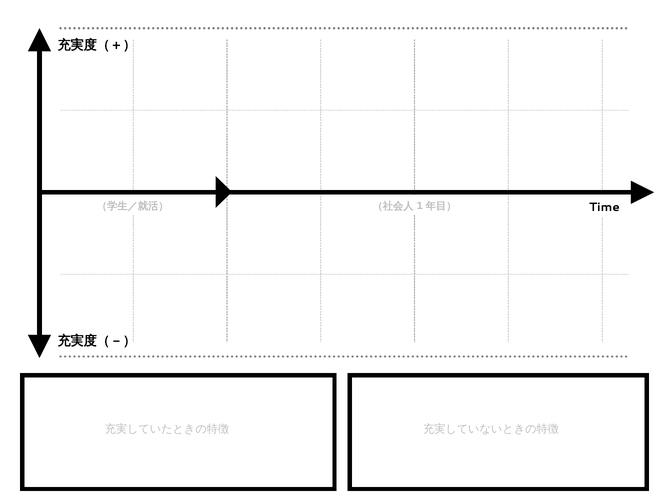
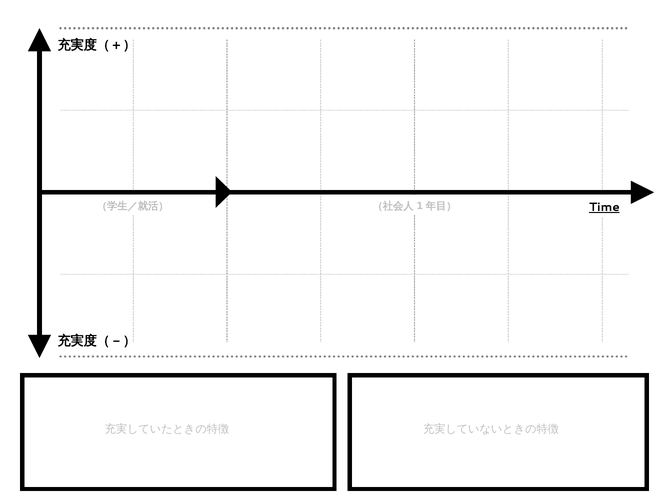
Time underline: none -> present
